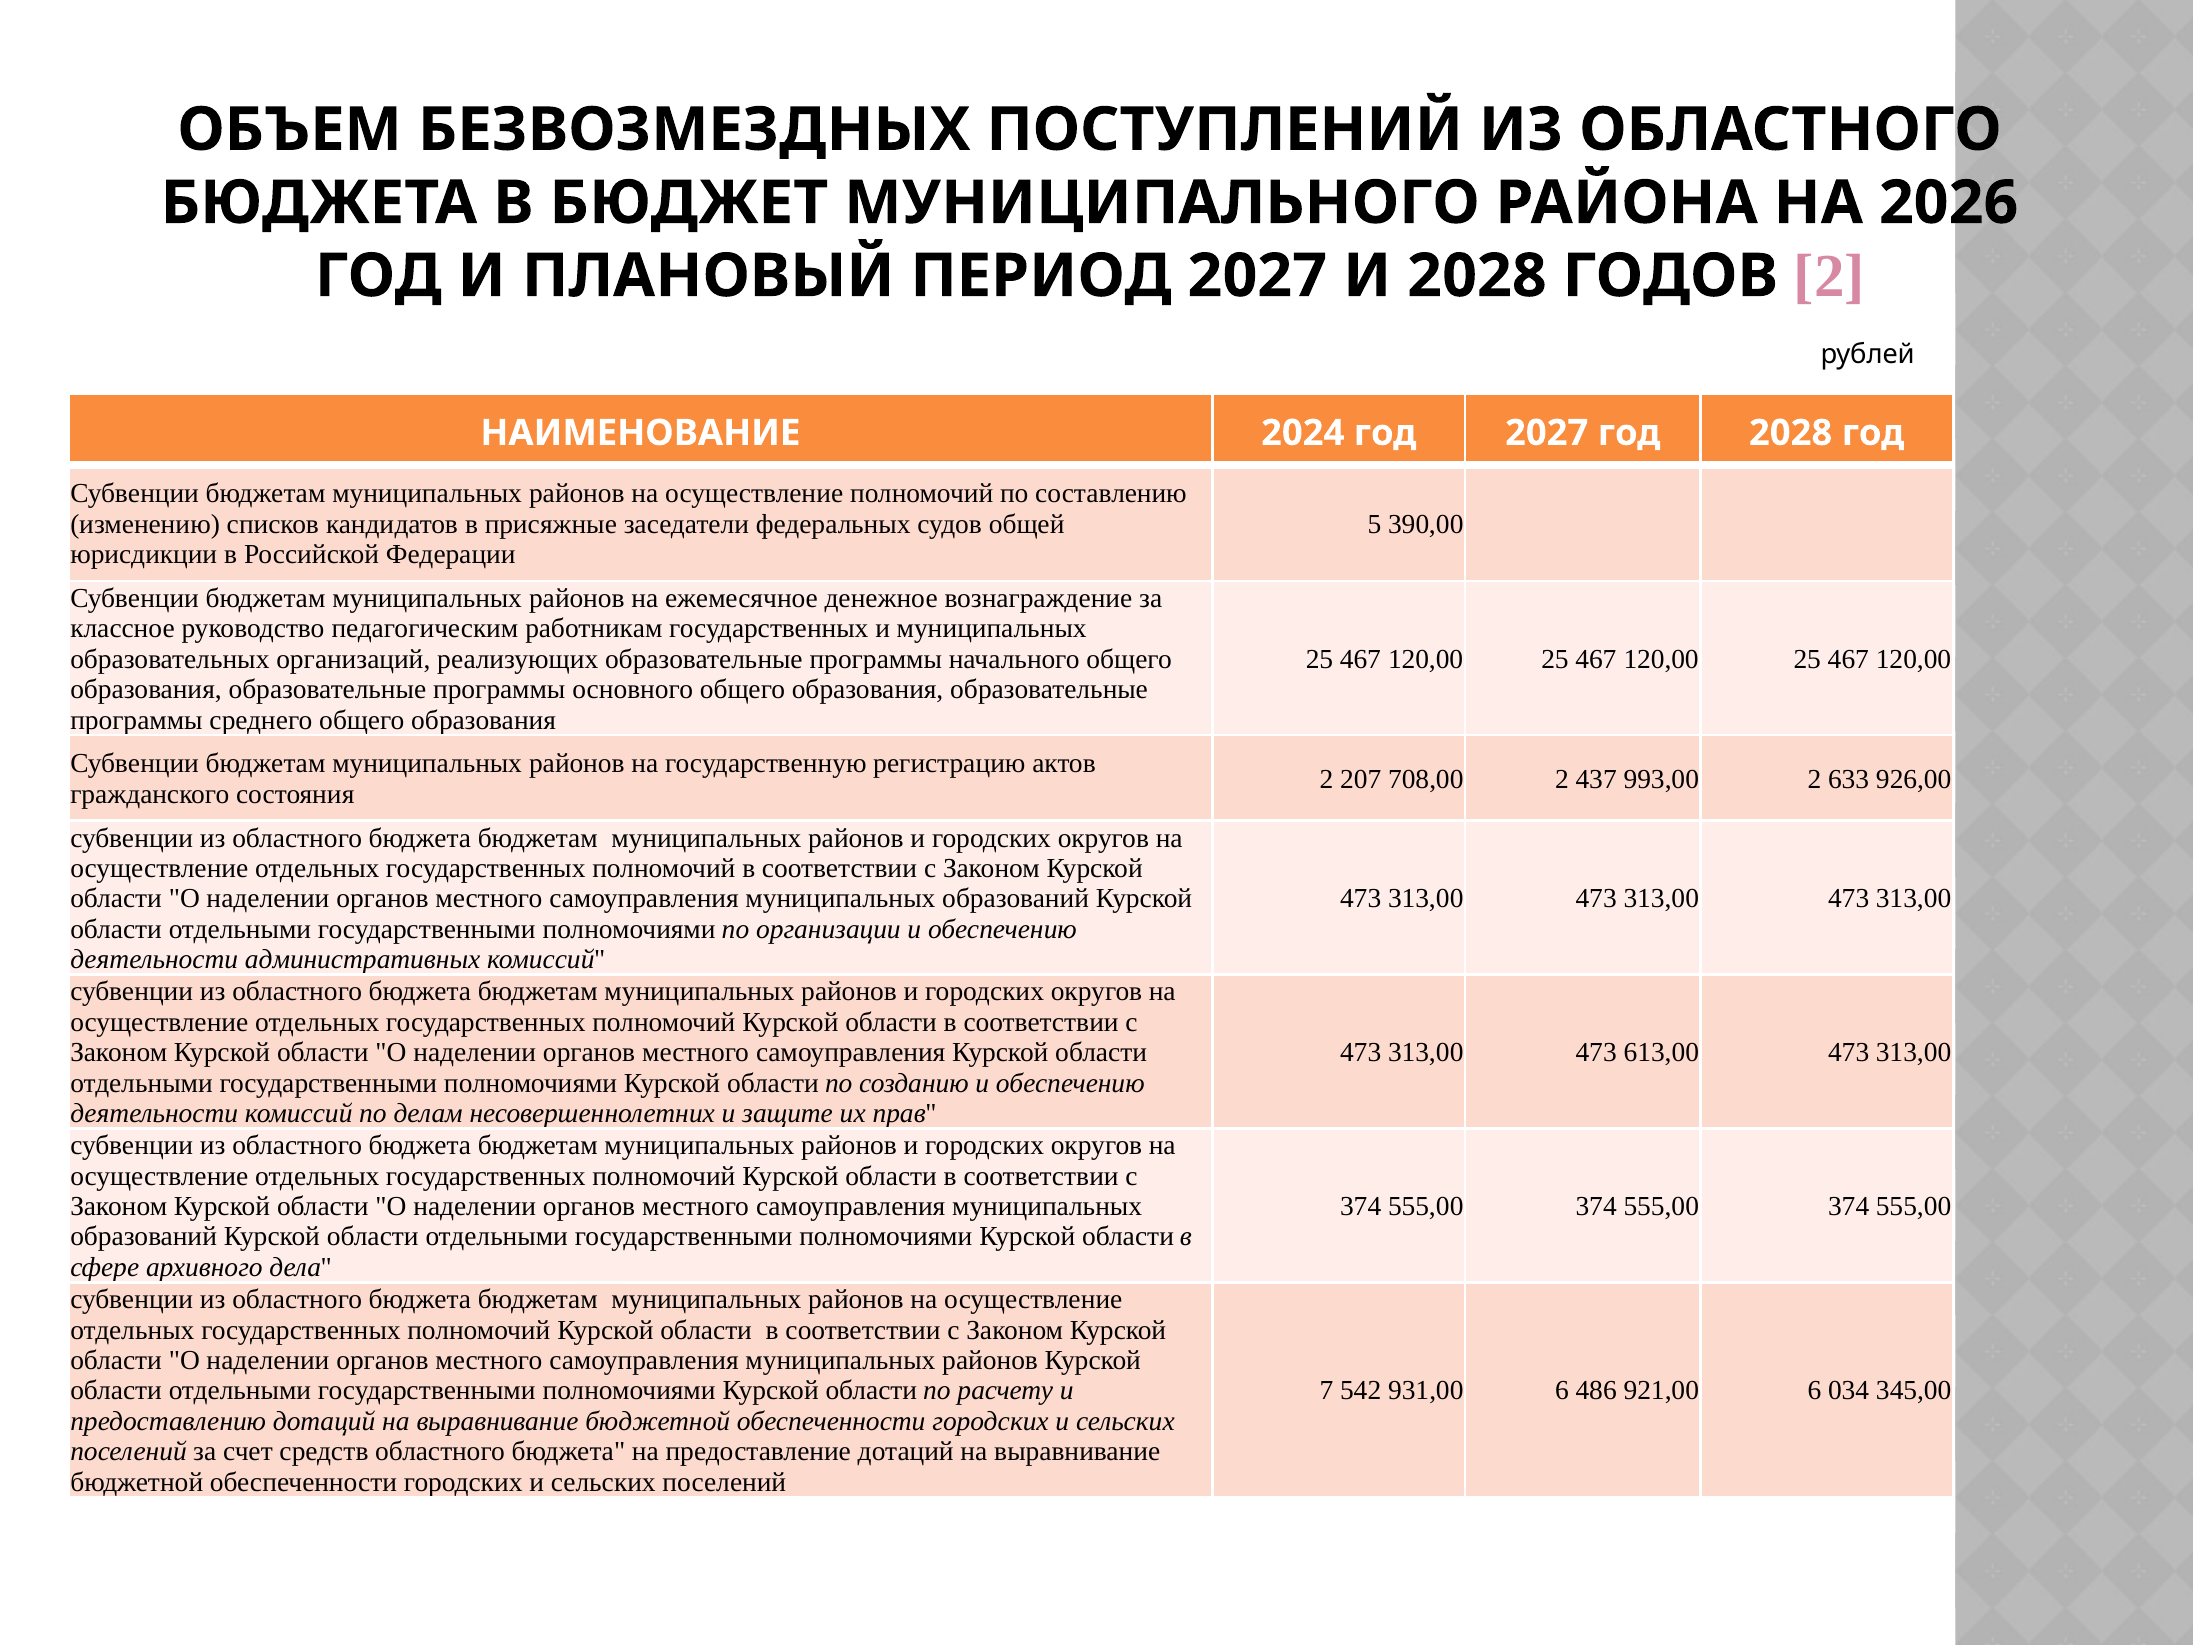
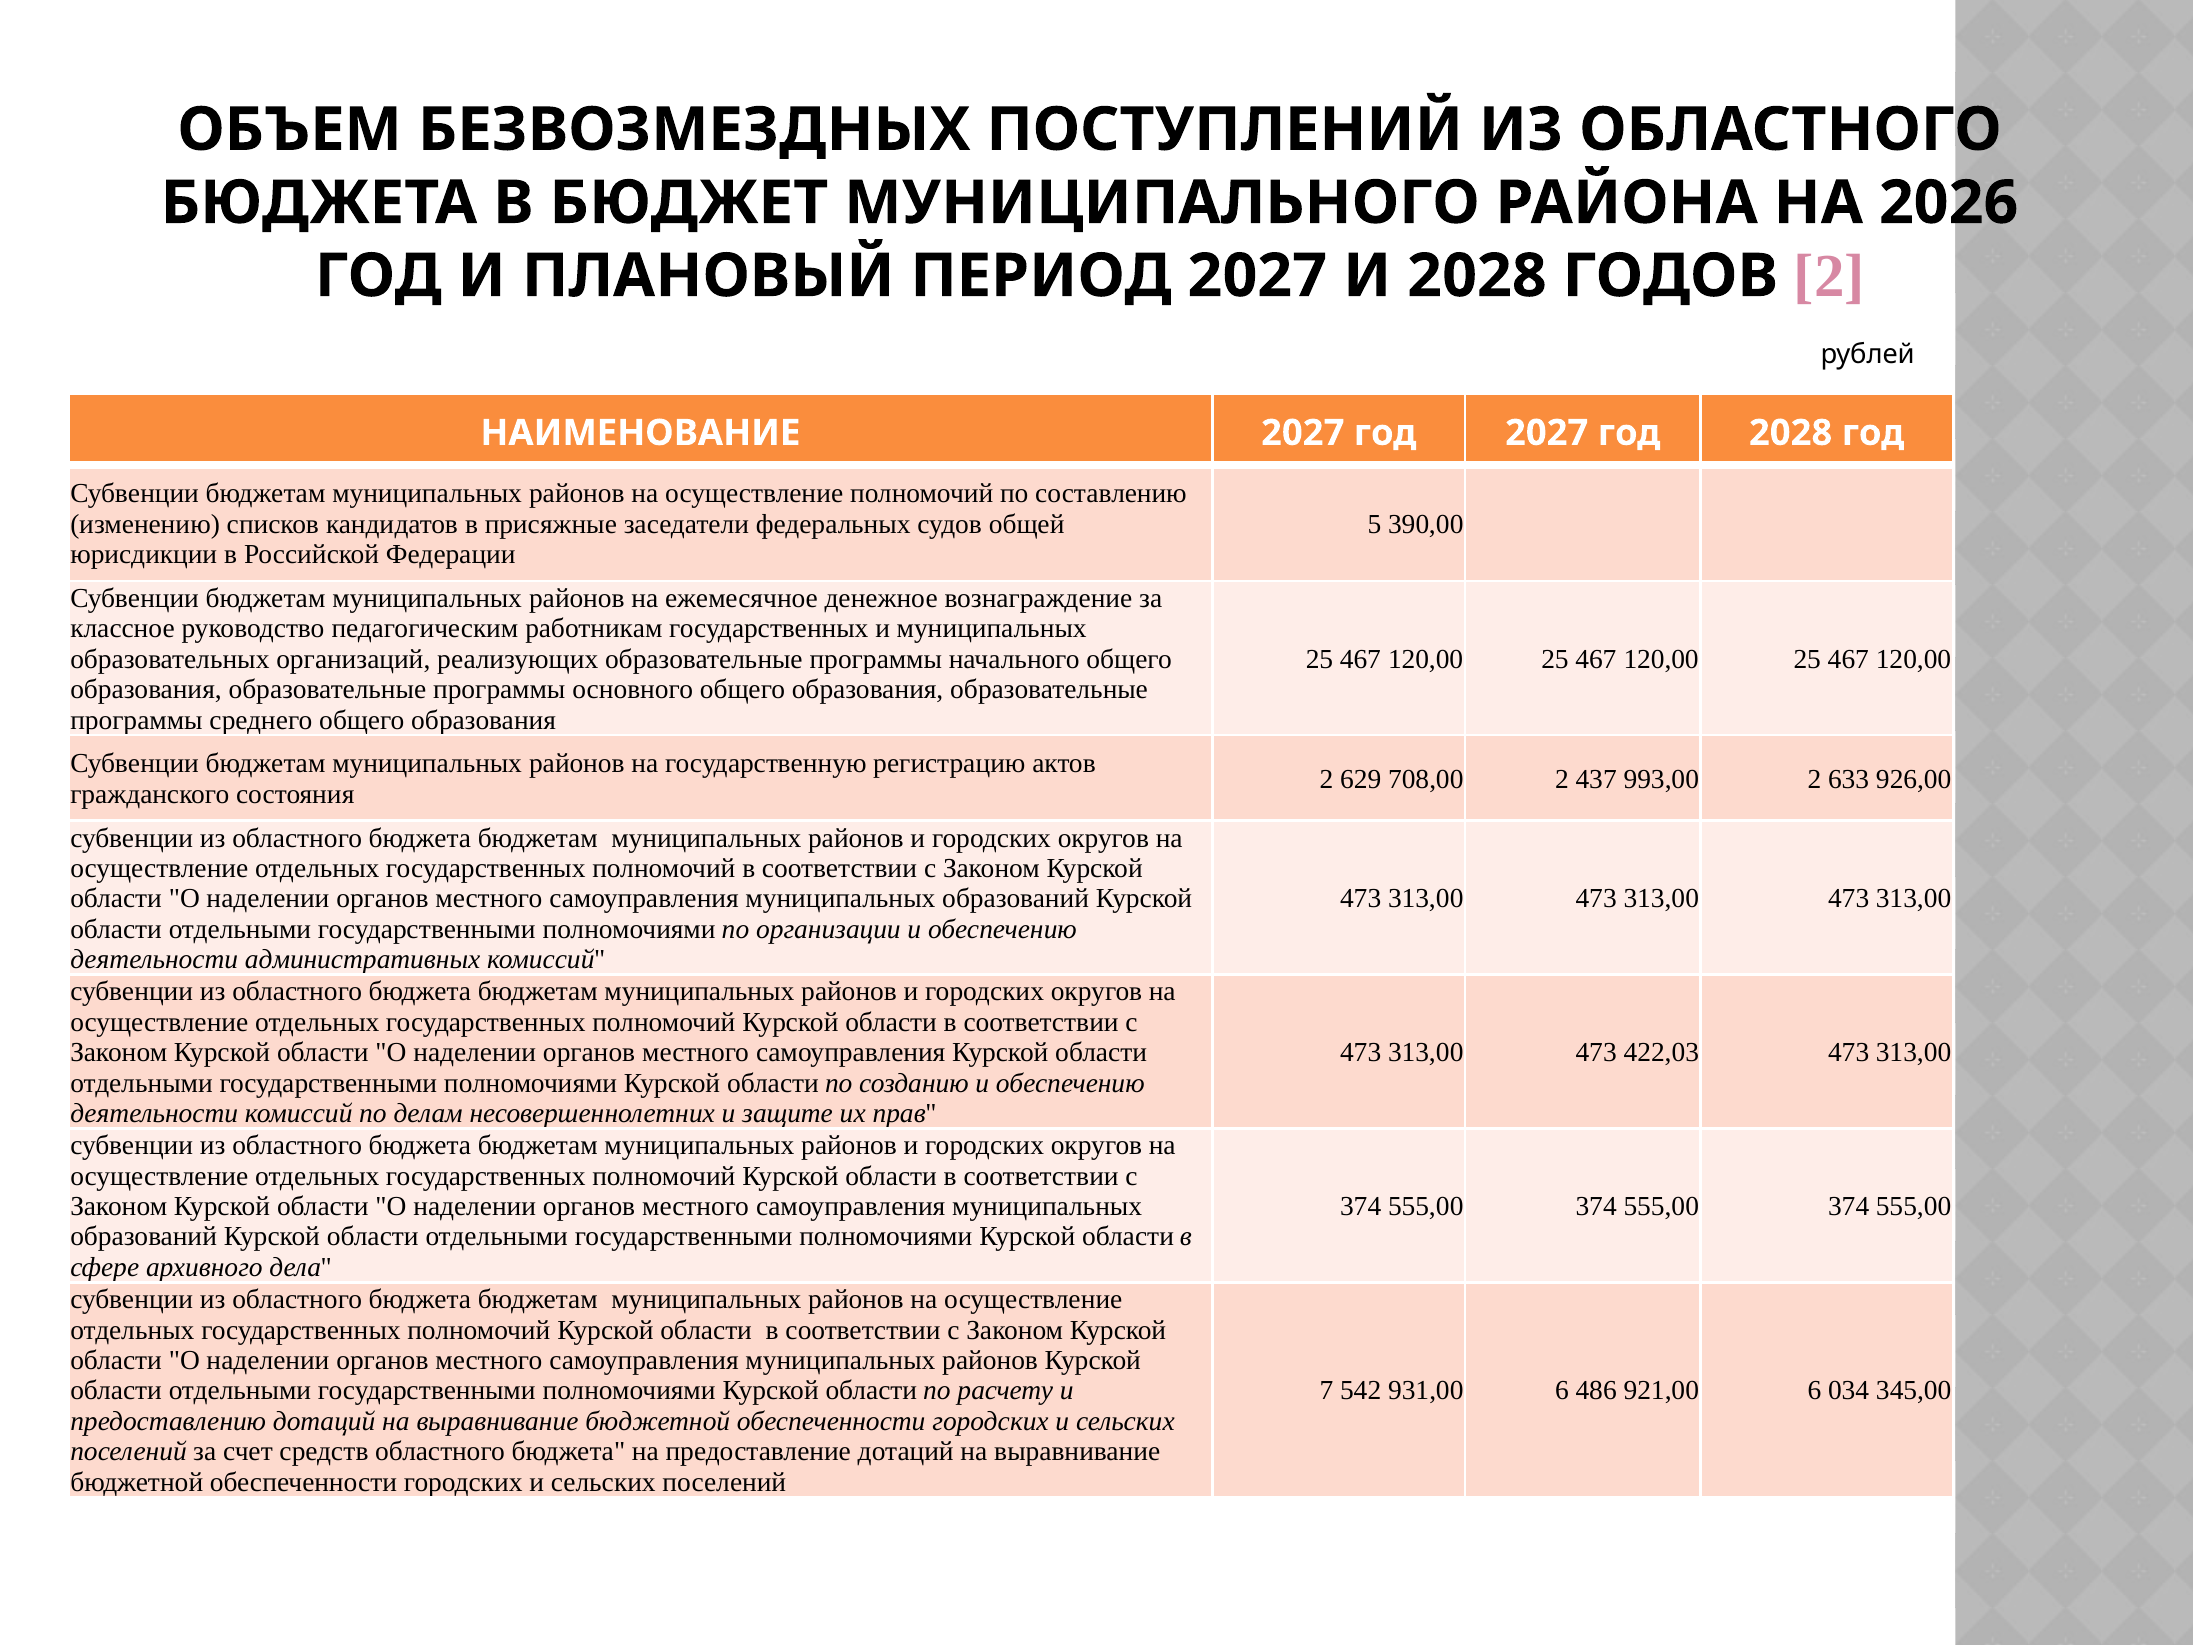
НАИМЕНОВАНИЕ 2024: 2024 -> 2027
207: 207 -> 629
613,00: 613,00 -> 422,03
